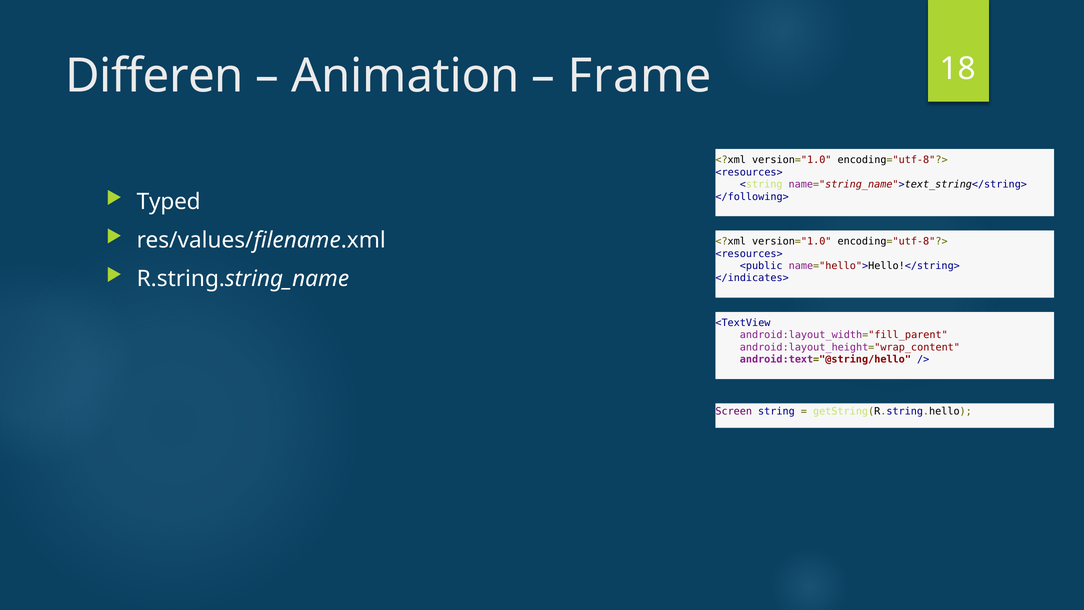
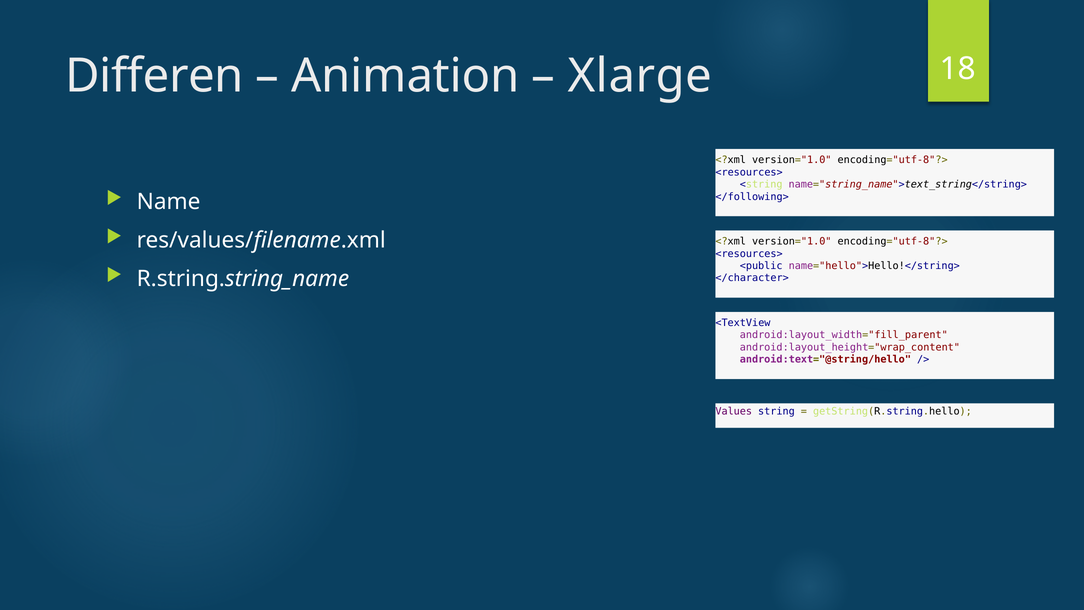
Frame: Frame -> Xlarge
Typed: Typed -> Name
</indicates>: </indicates> -> </character>
Screen: Screen -> Values
